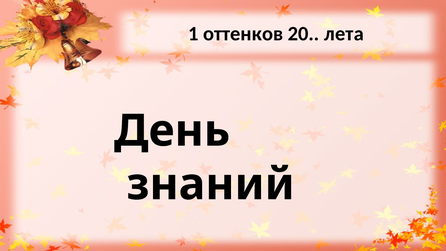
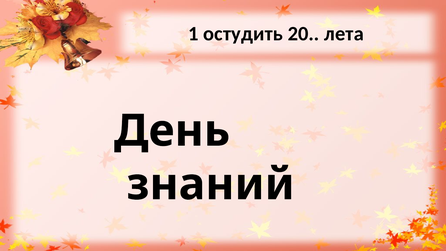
оттенков: оттенков -> остудить
